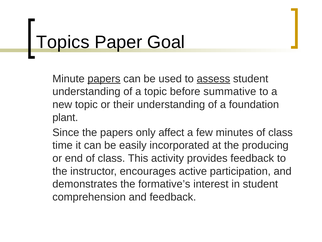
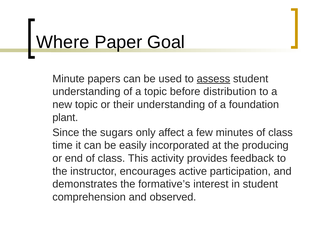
Topics: Topics -> Where
papers at (104, 79) underline: present -> none
summative: summative -> distribution
the papers: papers -> sugars
and feedback: feedback -> observed
